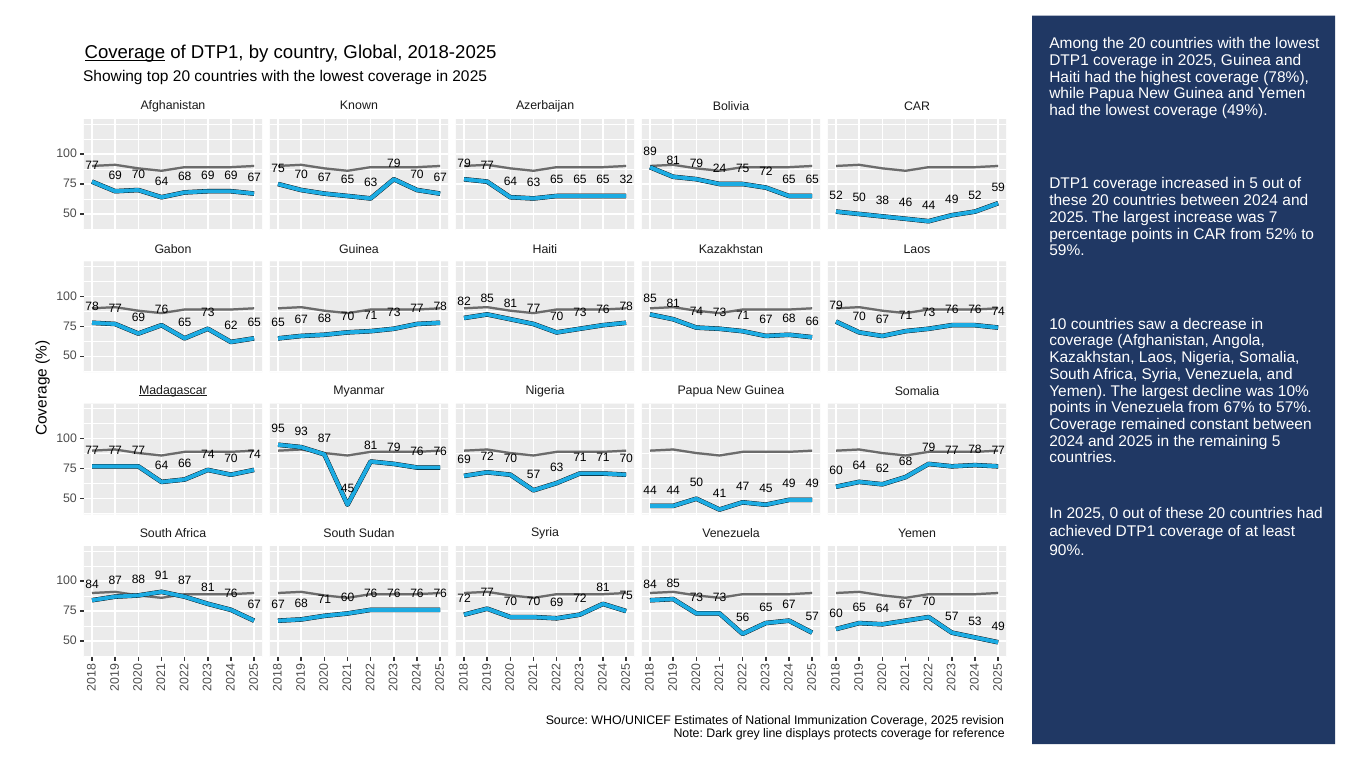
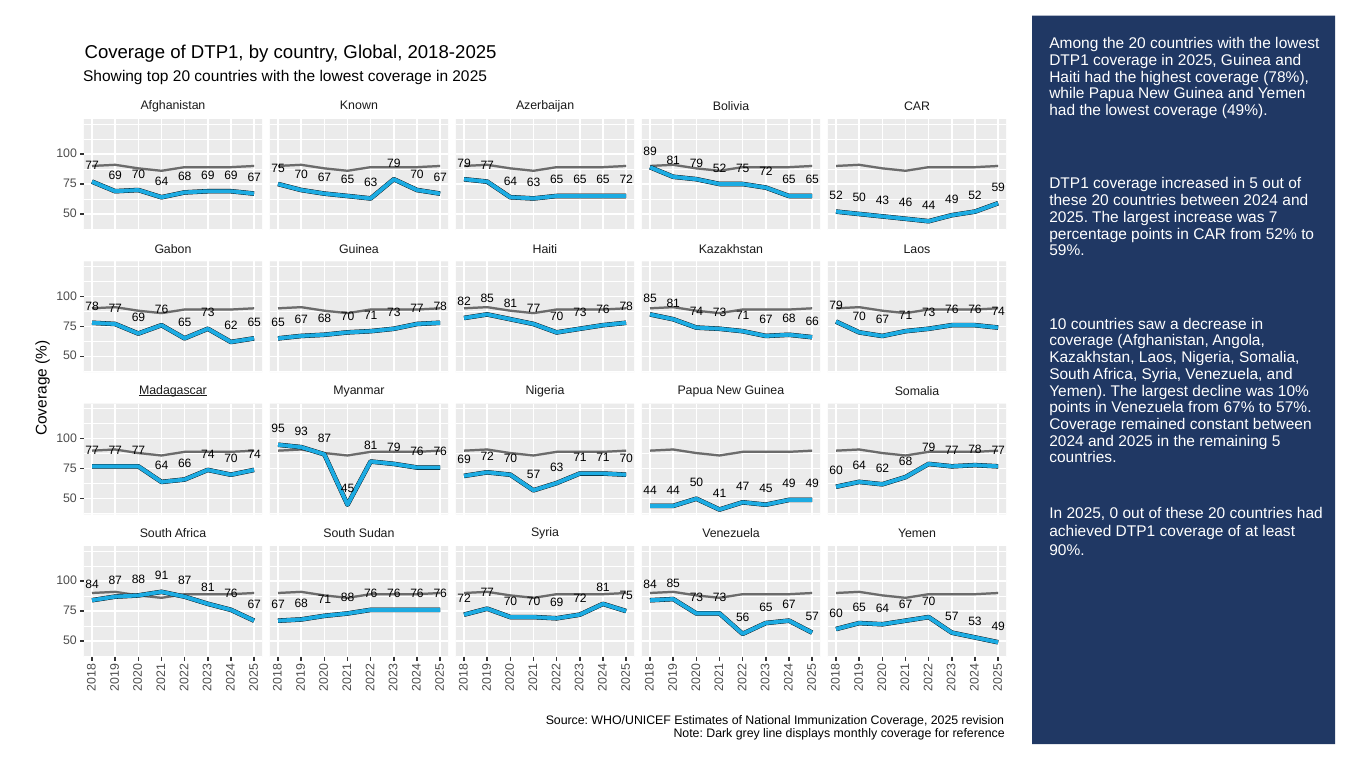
Coverage at (125, 52) underline: present -> none
79 24: 24 -> 52
65 32: 32 -> 72
38: 38 -> 43
71 60: 60 -> 88
protects: protects -> monthly
